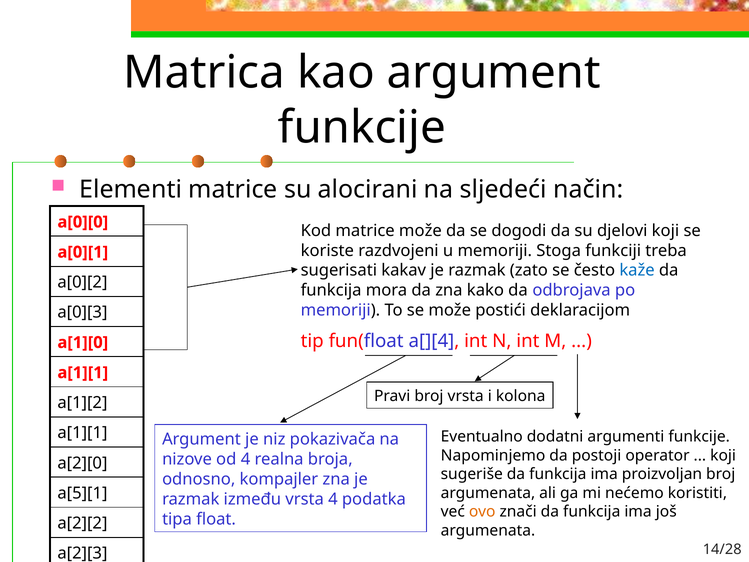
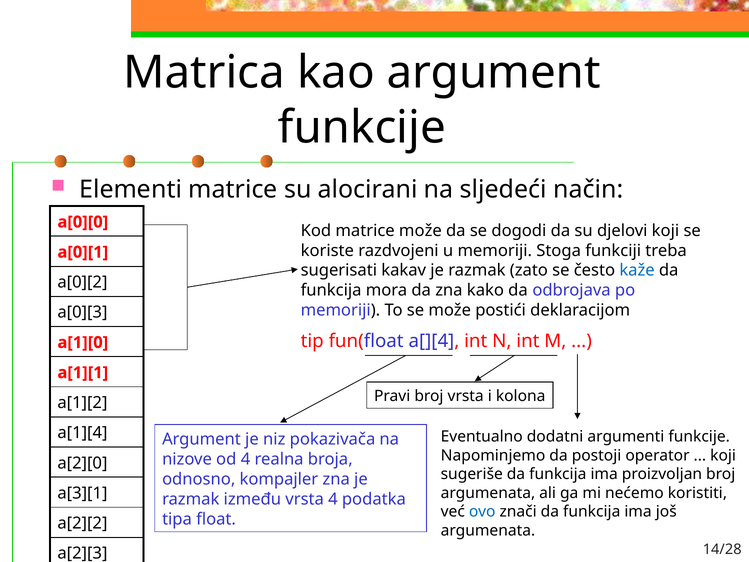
a[1][1 at (82, 433): a[1][1 -> a[1][4
a[5][1: a[5][1 -> a[3][1
ovo colour: orange -> blue
